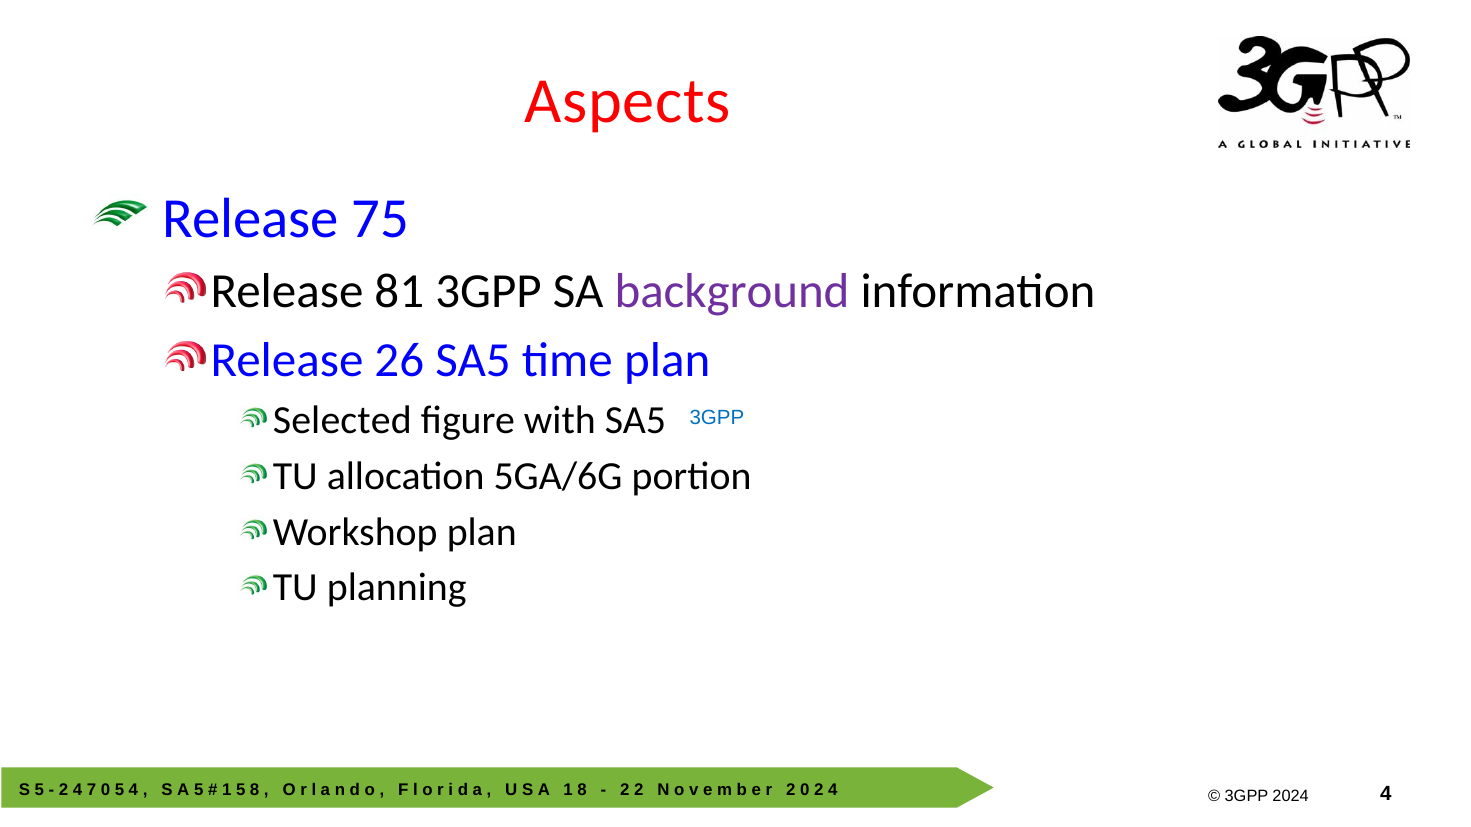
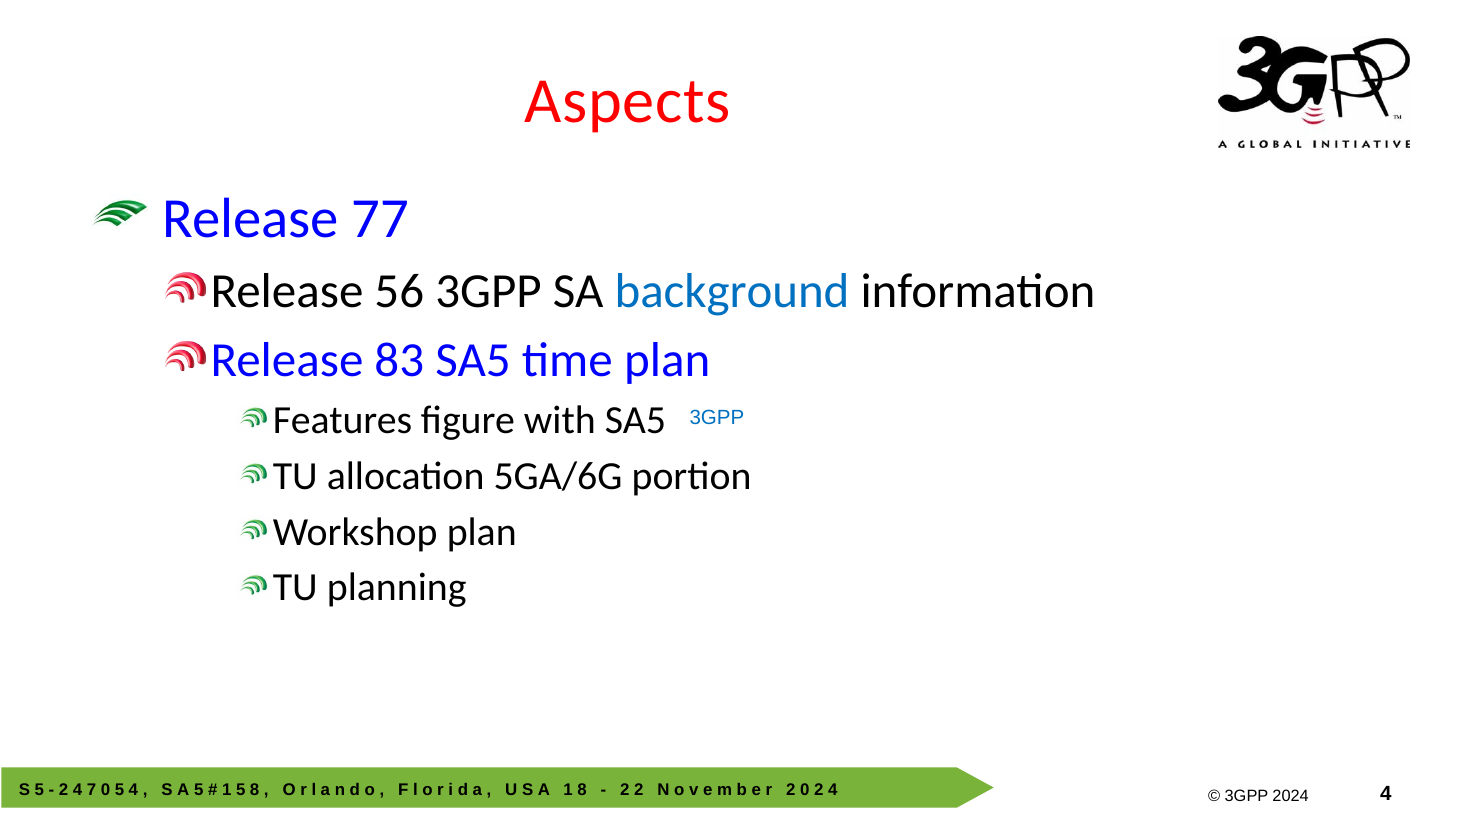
75: 75 -> 77
81: 81 -> 56
background colour: purple -> blue
26: 26 -> 83
Selected: Selected -> Features
